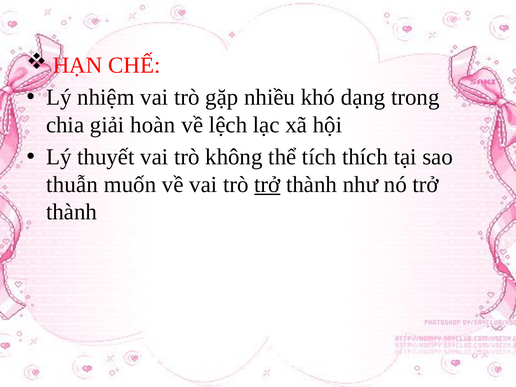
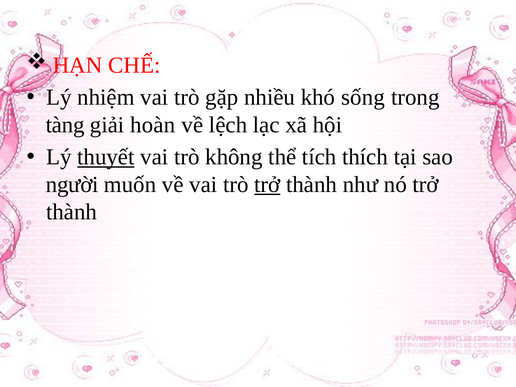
dạng: dạng -> sống
chia: chia -> tàng
thuyết underline: none -> present
thuẫn: thuẫn -> người
